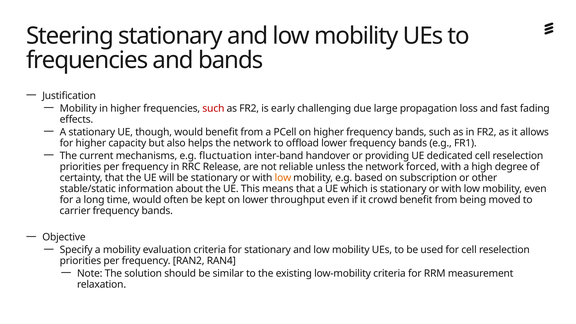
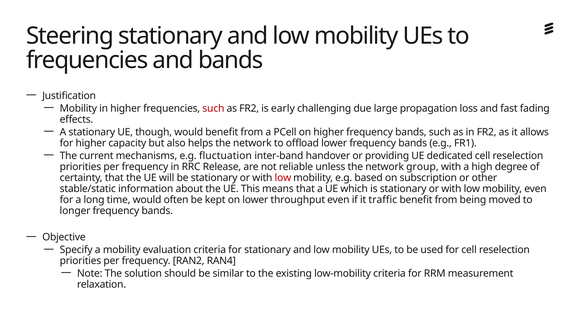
forced: forced -> group
low at (283, 178) colour: orange -> red
crowd: crowd -> traffic
carrier: carrier -> longer
